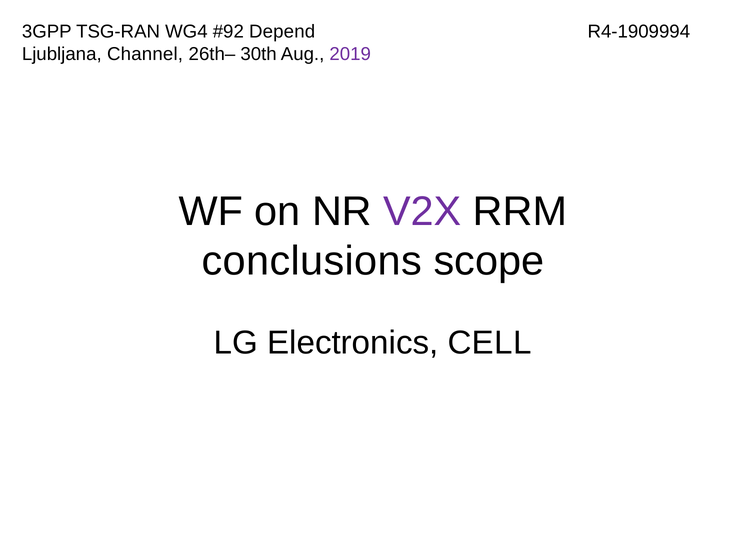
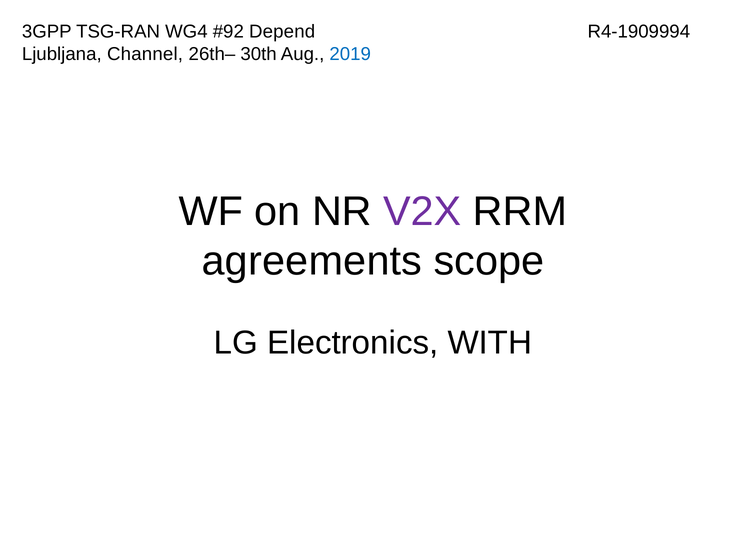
2019 colour: purple -> blue
conclusions: conclusions -> agreements
CELL: CELL -> WITH
